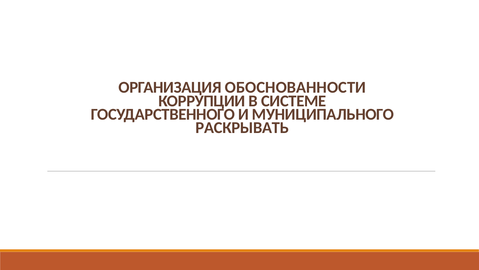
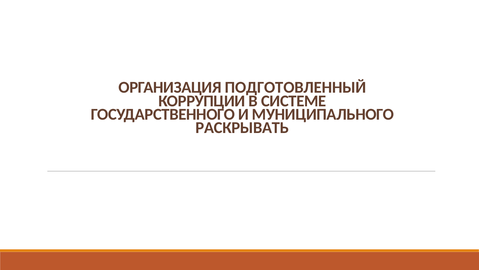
ОБОСНОВАННОСТИ: ОБОСНОВАННОСТИ -> ПОДГОТОВЛЕННЫЙ
